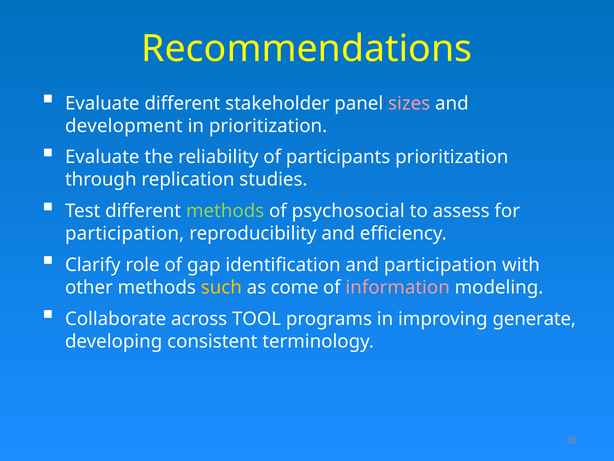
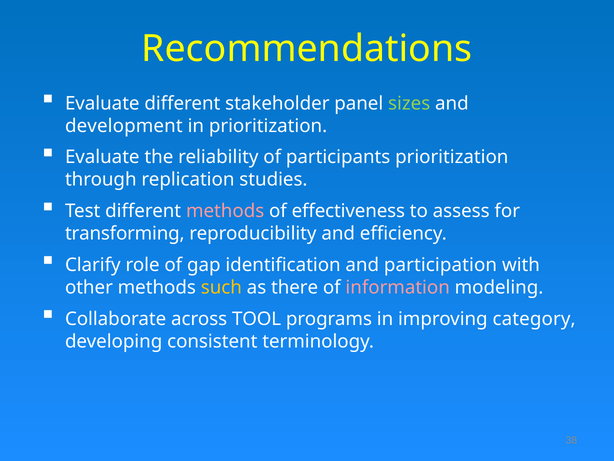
sizes colour: pink -> light green
methods at (225, 211) colour: light green -> pink
psychosocial: psychosocial -> effectiveness
participation at (125, 233): participation -> transforming
come: come -> there
generate: generate -> category
